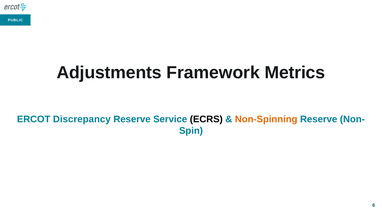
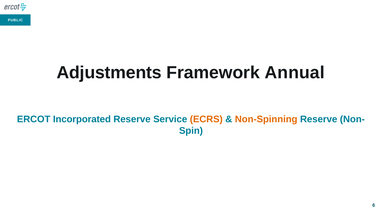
Metrics: Metrics -> Annual
Discrepancy: Discrepancy -> Incorporated
ECRS colour: black -> orange
